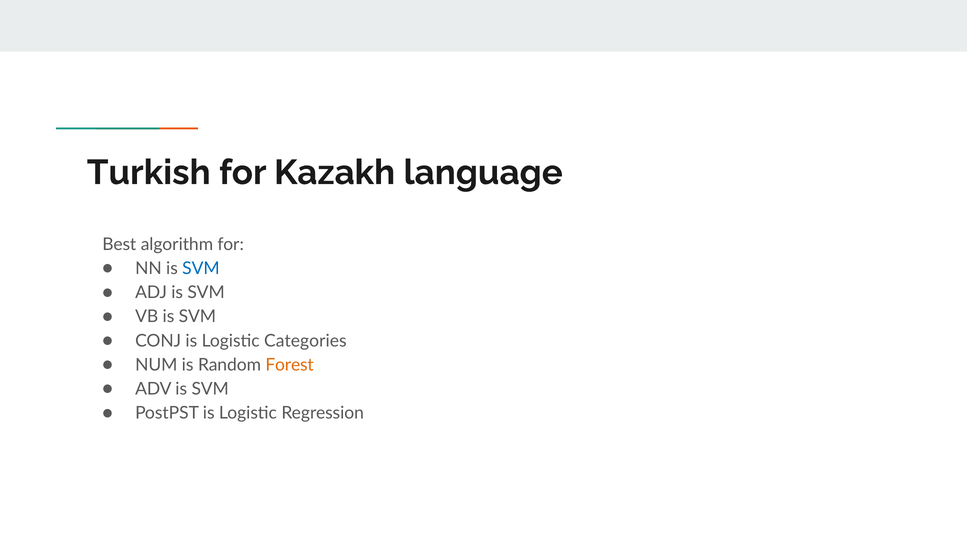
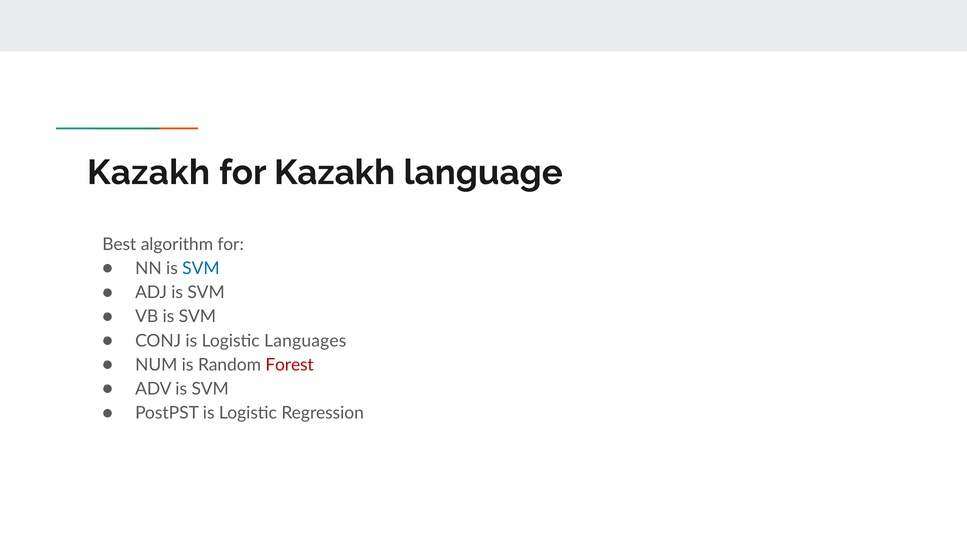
Turkish at (149, 173): Turkish -> Kazakh
Categories: Categories -> Languages
Forest colour: orange -> red
